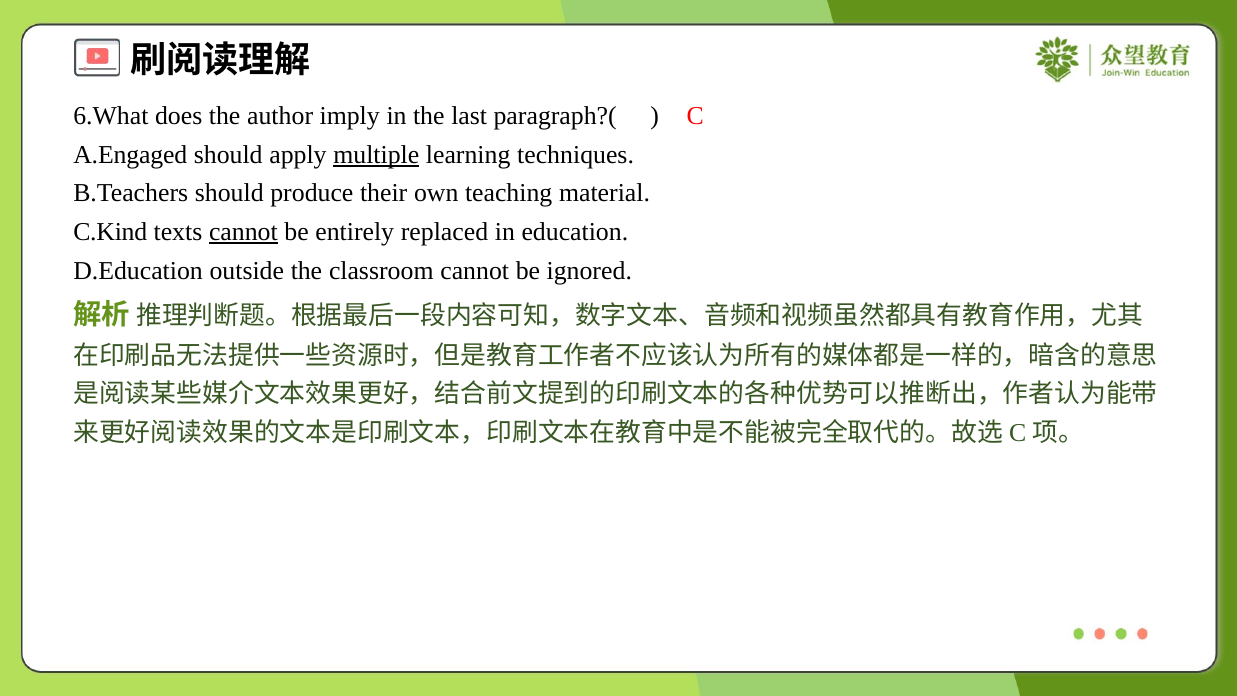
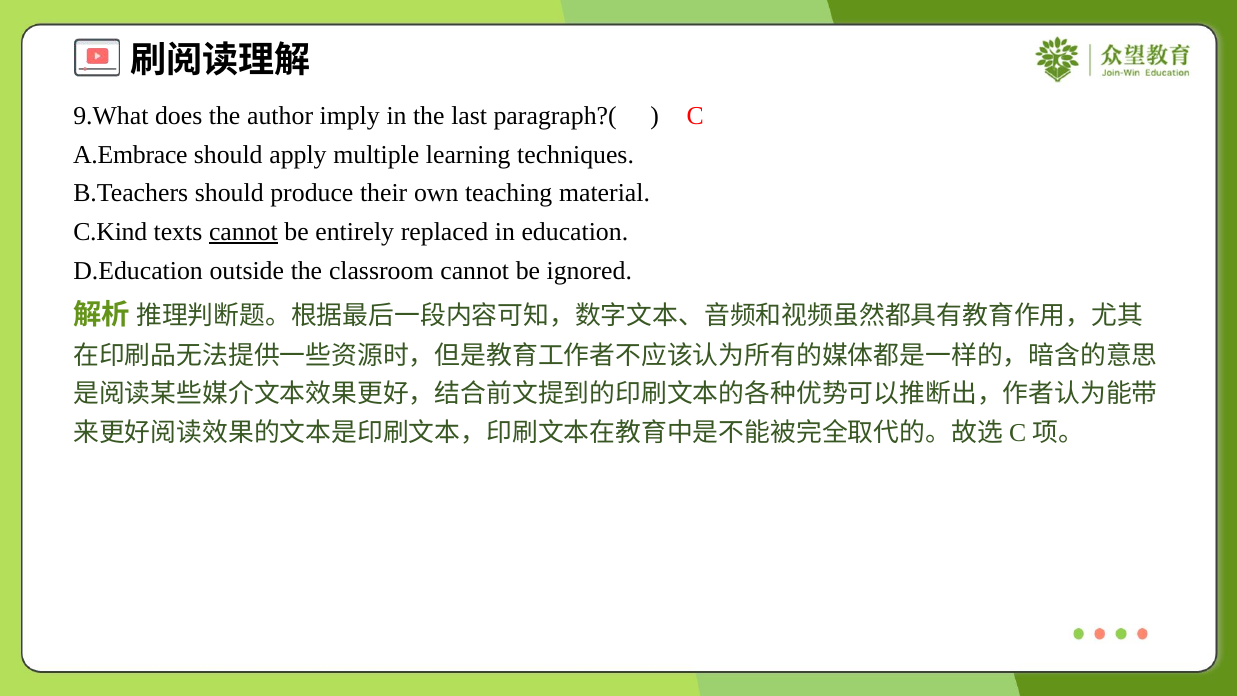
6.What: 6.What -> 9.What
A.Engaged: A.Engaged -> A.Embrace
multiple underline: present -> none
